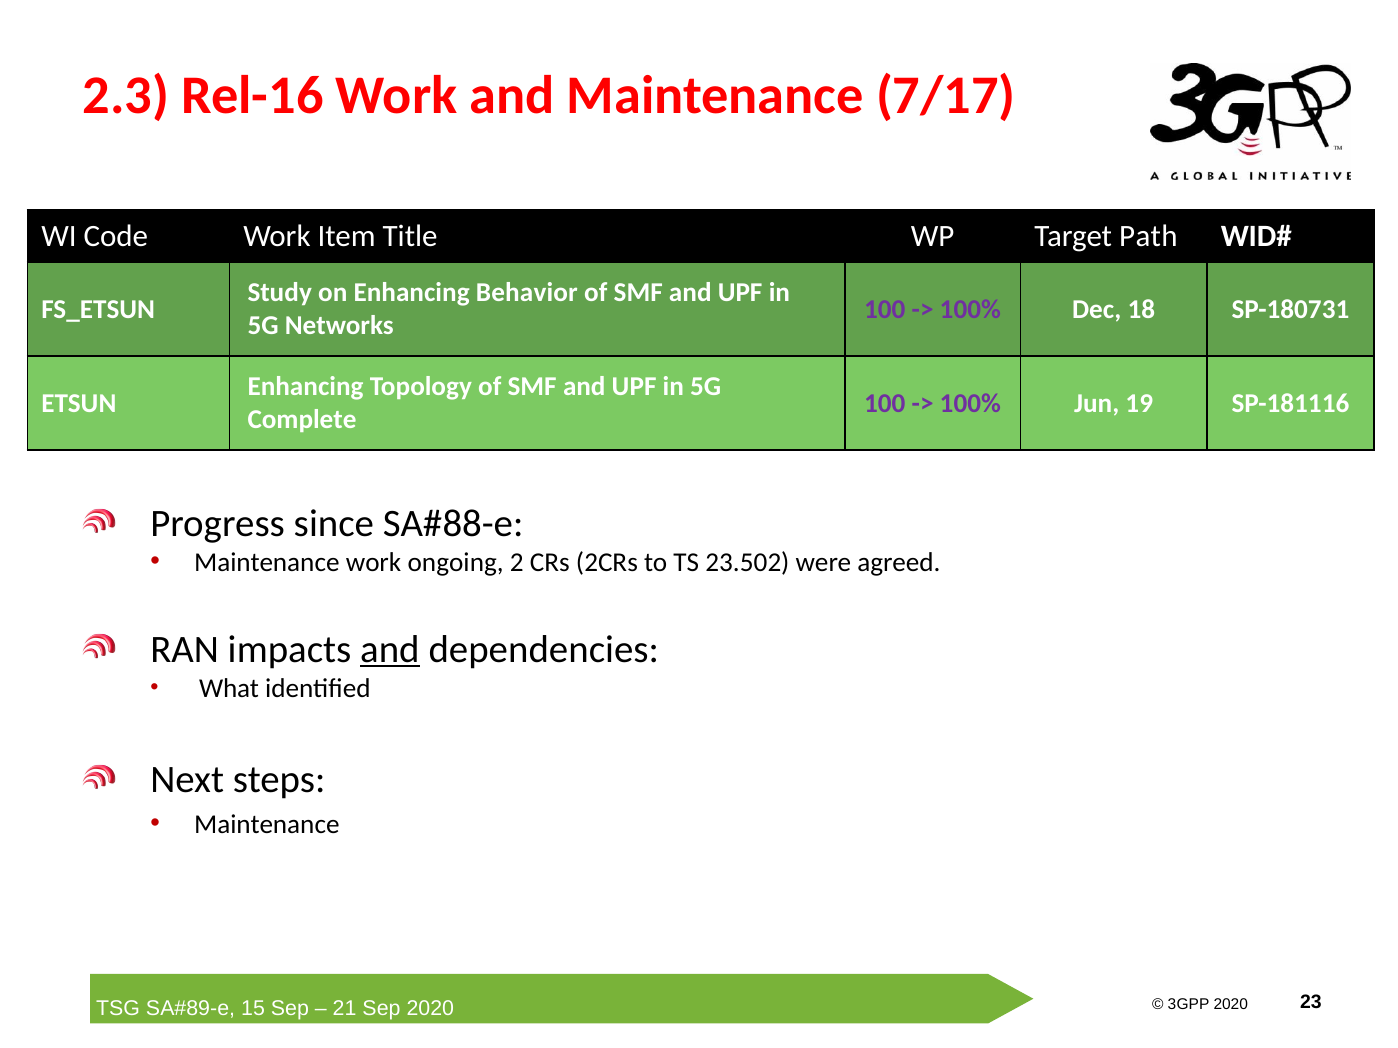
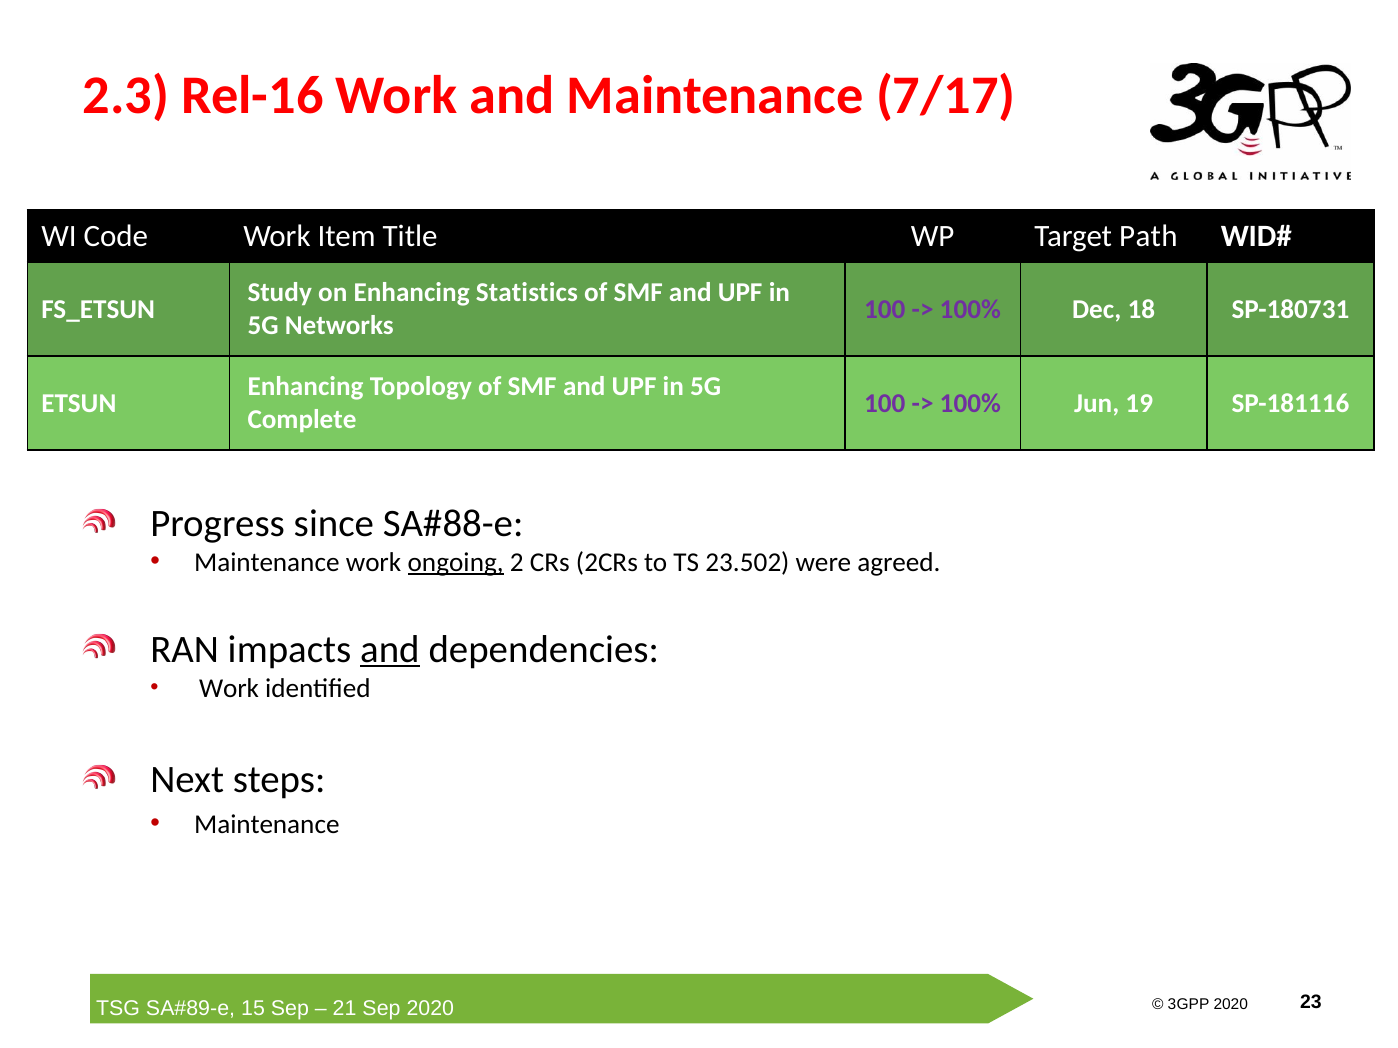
Behavior: Behavior -> Statistics
ongoing underline: none -> present
What at (229, 688): What -> Work
